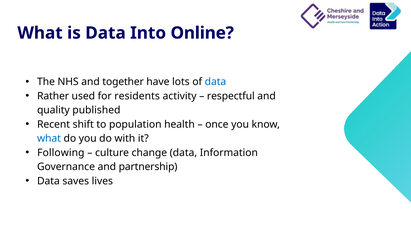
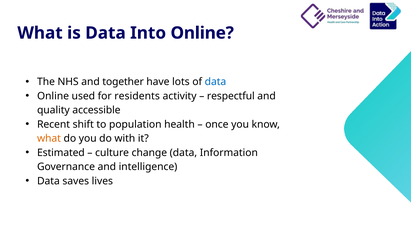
Rather at (53, 96): Rather -> Online
published: published -> accessible
what at (49, 139) colour: blue -> orange
Following: Following -> Estimated
partnership: partnership -> intelligence
